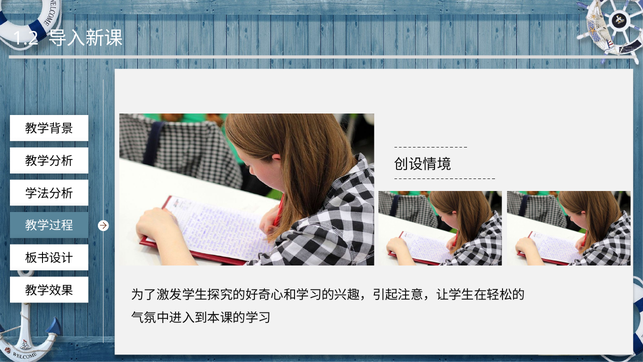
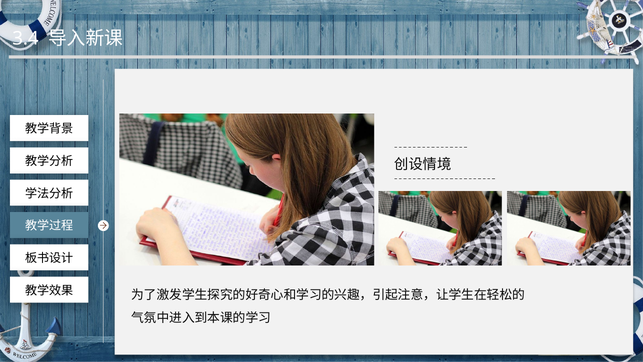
1.2: 1.2 -> 3.4
